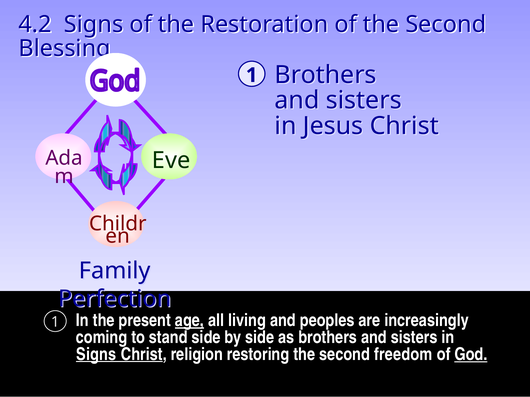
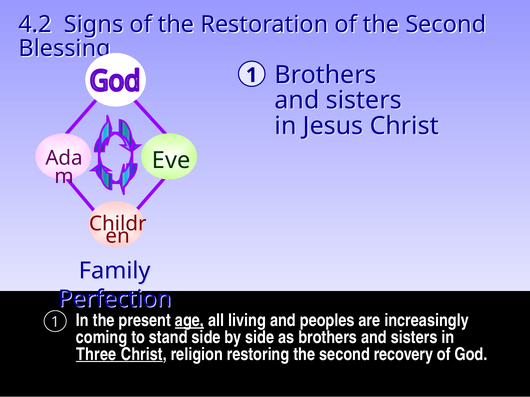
Signs at (96, 355): Signs -> Three
freedom: freedom -> recovery
God underline: present -> none
